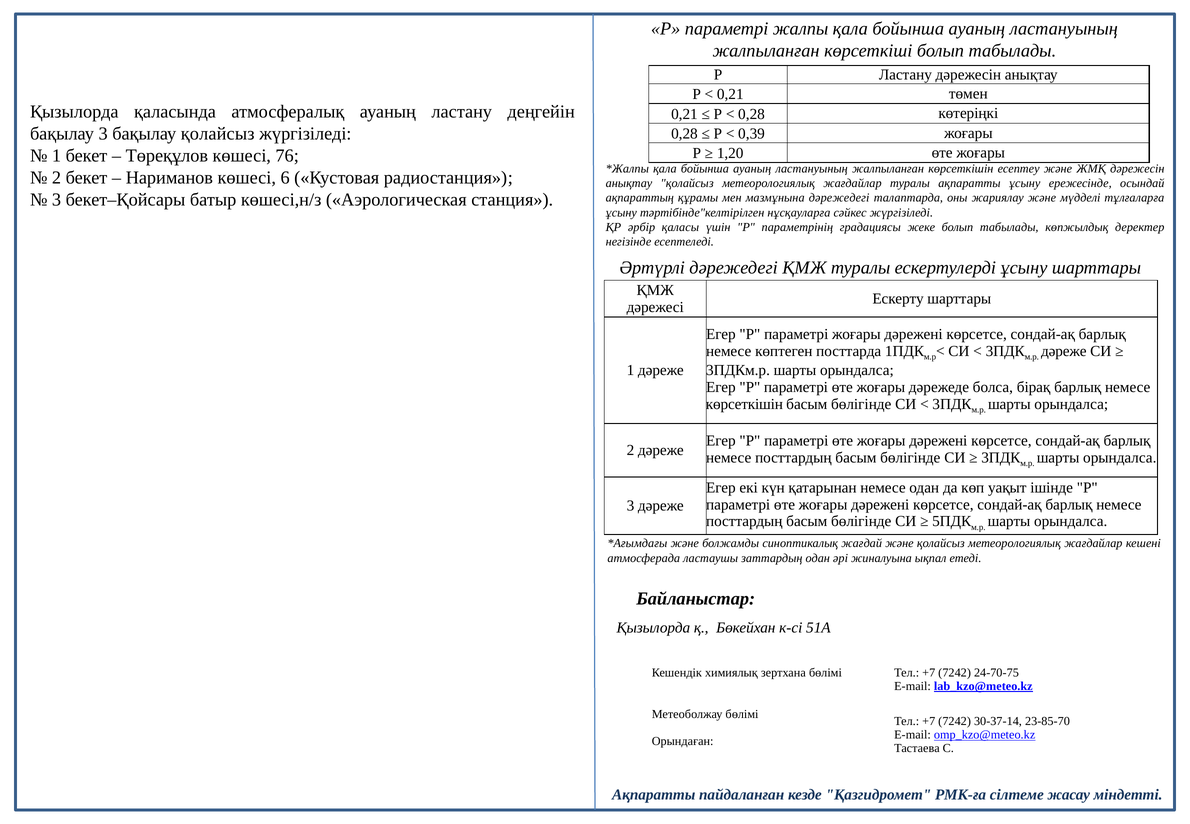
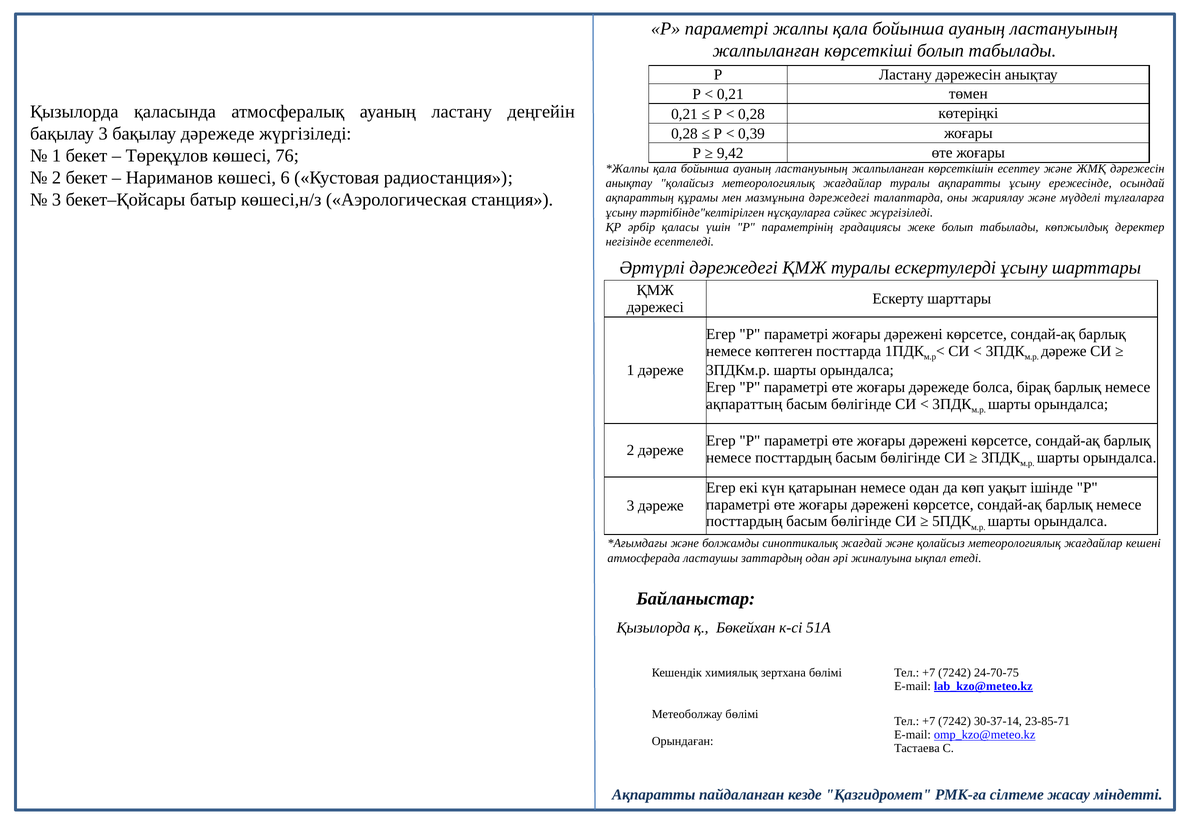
бақылау қолайсыз: қолайсыз -> дәрежеде
1,20: 1,20 -> 9,42
көрсеткішін at (744, 404): көрсеткішін -> ақпараттың
23-85-70: 23-85-70 -> 23-85-71
